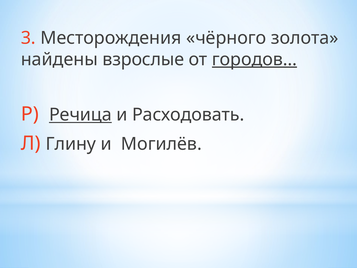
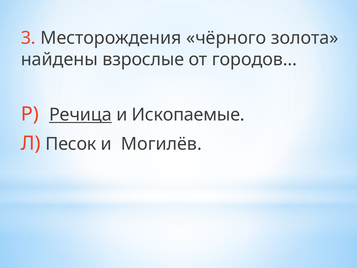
городов… underline: present -> none
Расходовать: Расходовать -> Ископаемые
Глину: Глину -> Песок
